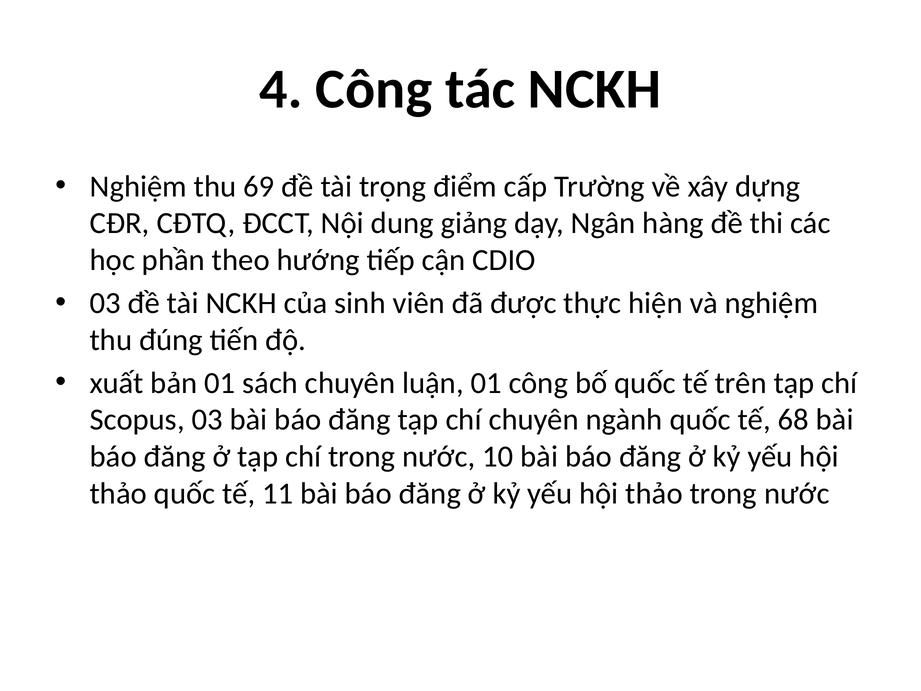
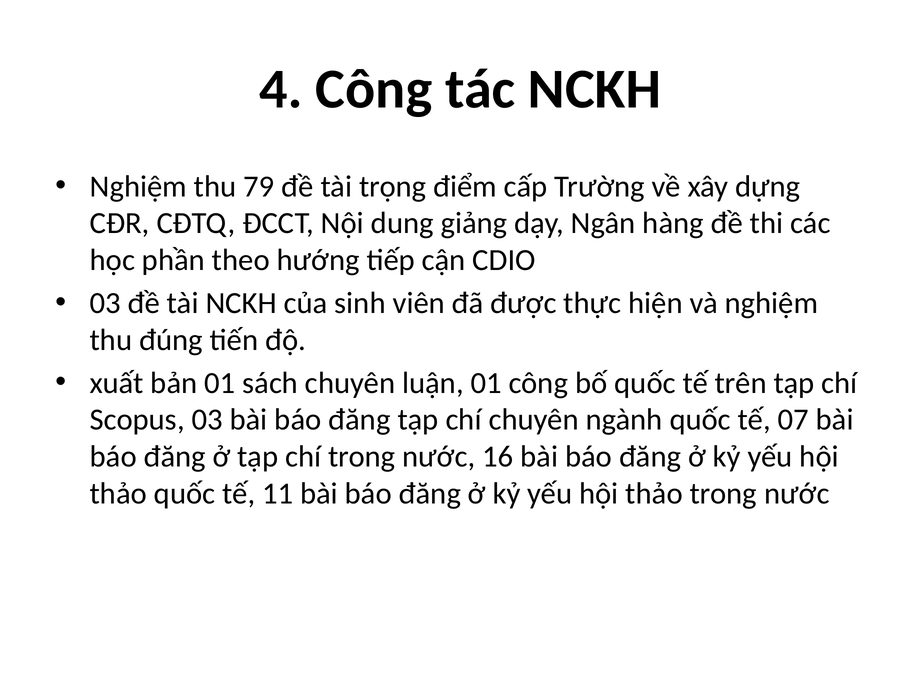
69: 69 -> 79
68: 68 -> 07
10: 10 -> 16
